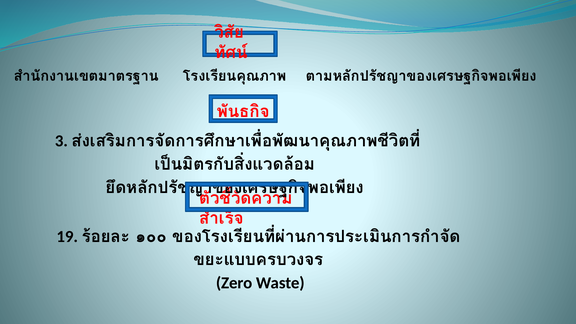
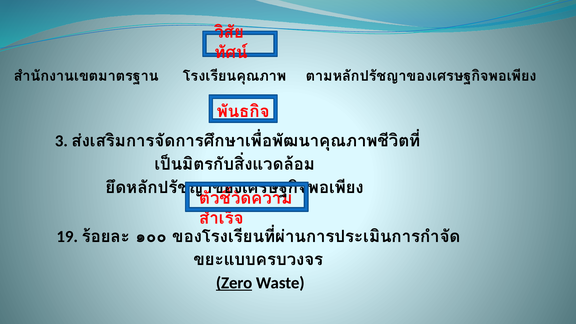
Zero underline: none -> present
